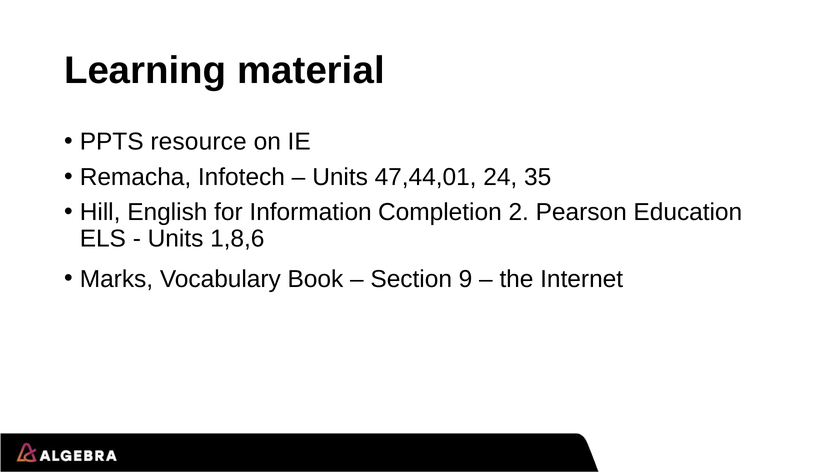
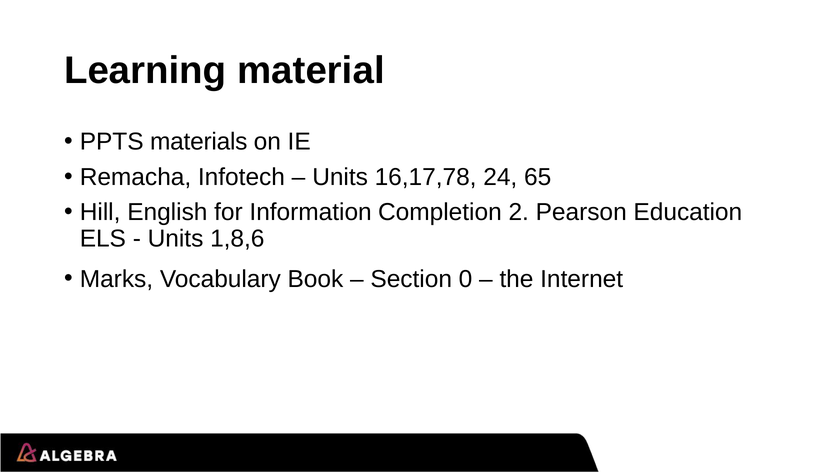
resource: resource -> materials
47,44,01: 47,44,01 -> 16,17,78
35: 35 -> 65
9: 9 -> 0
